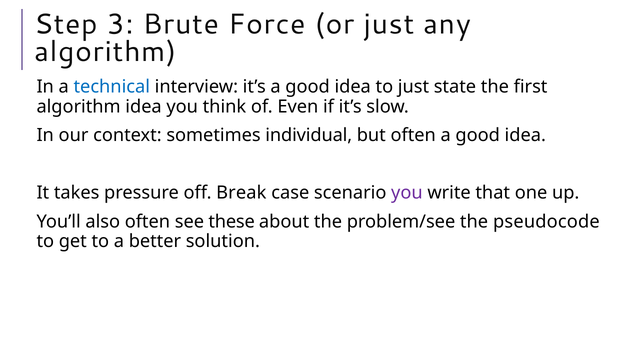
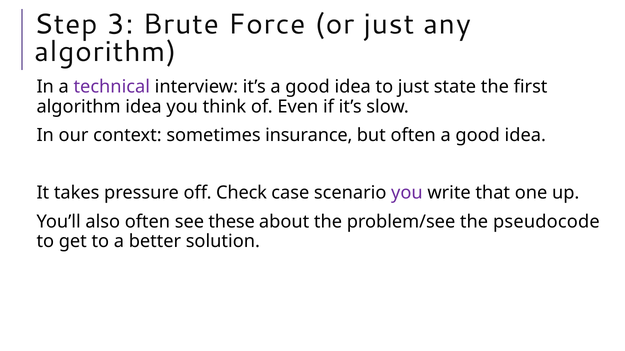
technical colour: blue -> purple
individual: individual -> insurance
Break: Break -> Check
